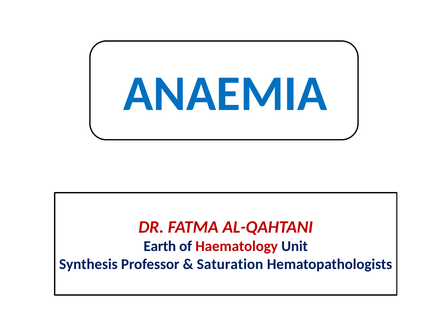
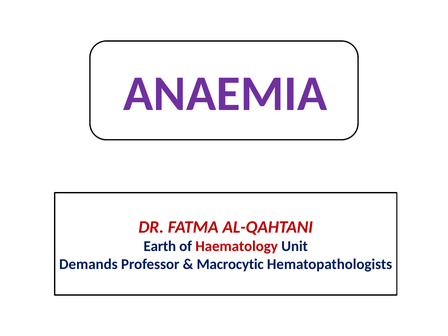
ANAEMIA colour: blue -> purple
Synthesis: Synthesis -> Demands
Saturation: Saturation -> Macrocytic
